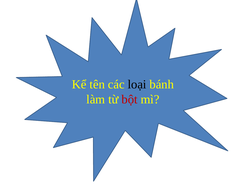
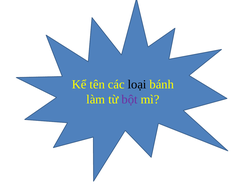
bột colour: red -> purple
